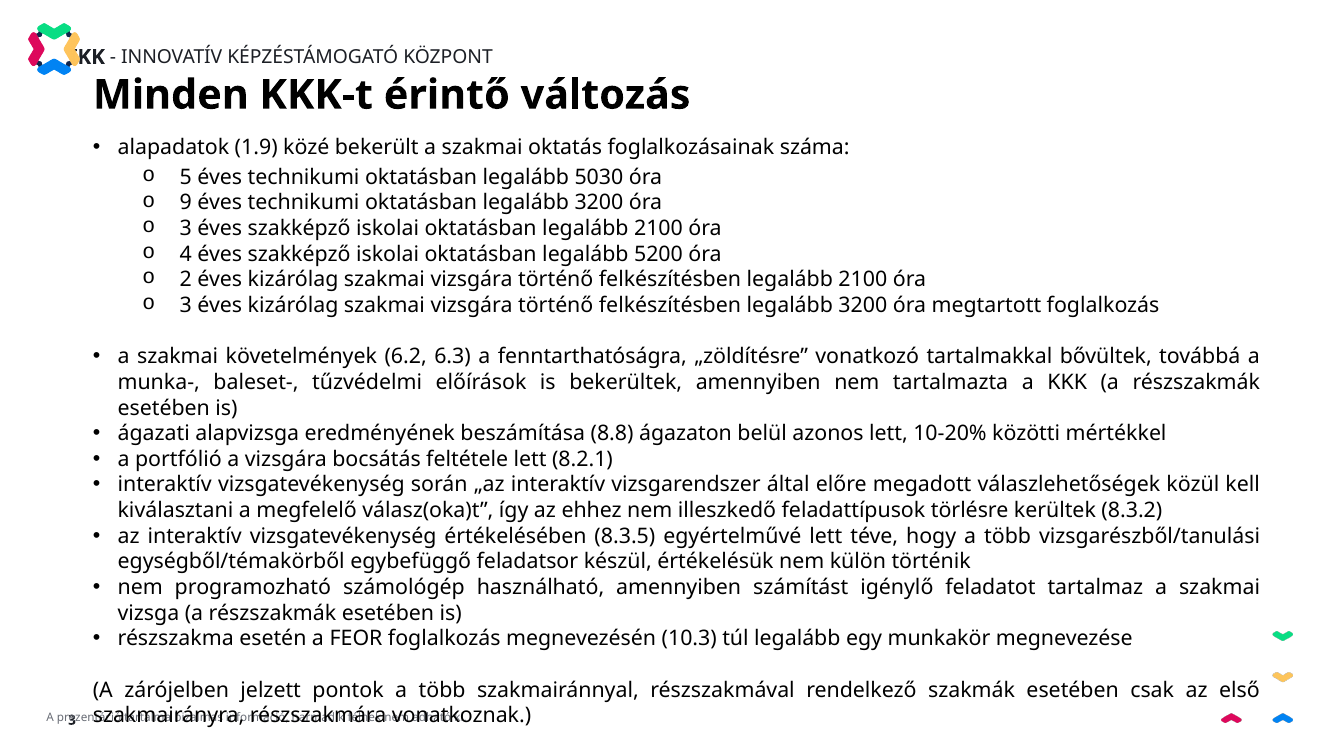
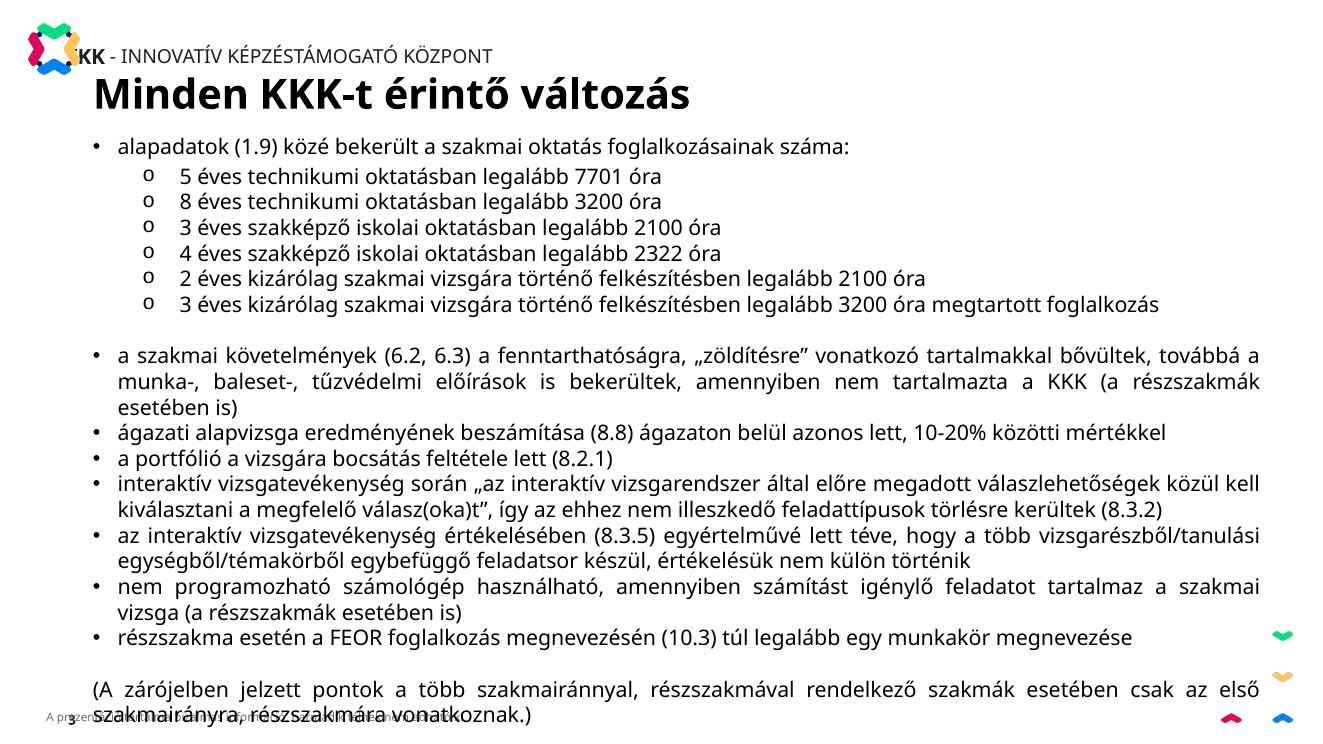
5030: 5030 -> 7701
9: 9 -> 8
5200: 5200 -> 2322
